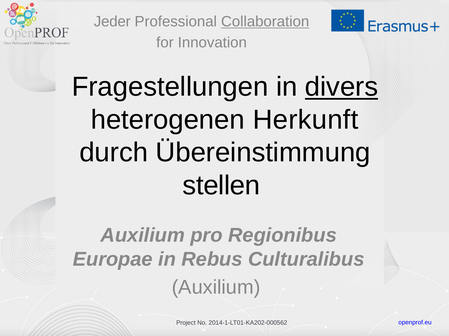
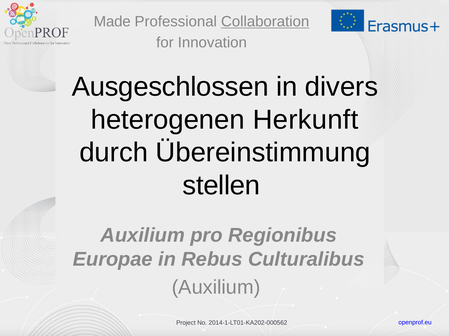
Jeder: Jeder -> Made
Fragestellungen: Fragestellungen -> Ausgeschlossen
divers underline: present -> none
